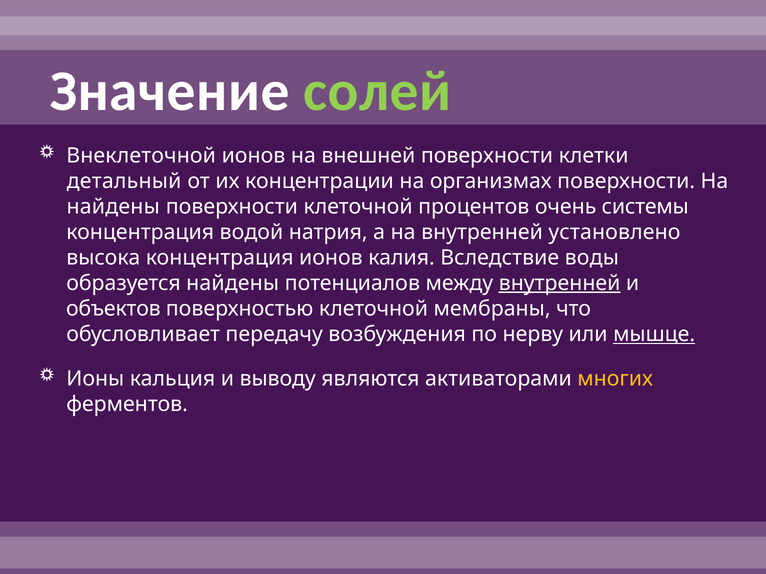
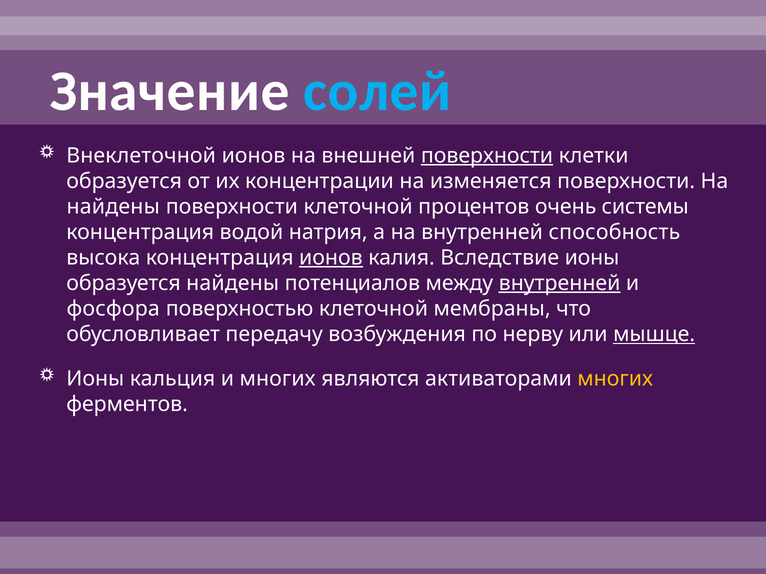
солей colour: light green -> light blue
поверхности at (487, 156) underline: none -> present
детальный at (124, 181): детальный -> образуется
организмах: организмах -> изменяется
установлено: установлено -> способность
ионов at (331, 258) underline: none -> present
Вследствие воды: воды -> ионы
объектов: объектов -> фосфора
и выводу: выводу -> многих
